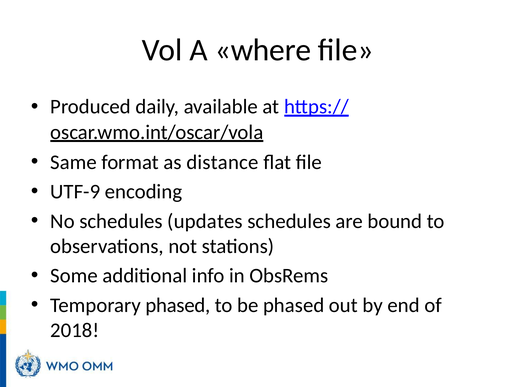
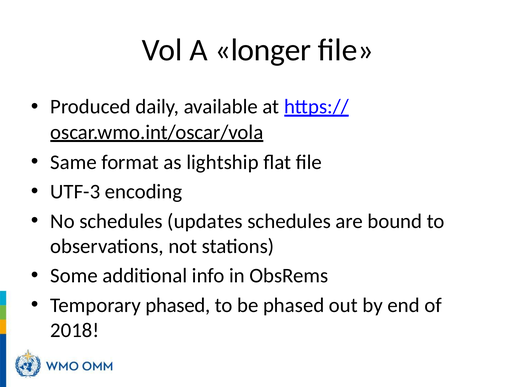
where: where -> longer
distance: distance -> lightship
UTF-9: UTF-9 -> UTF-3
